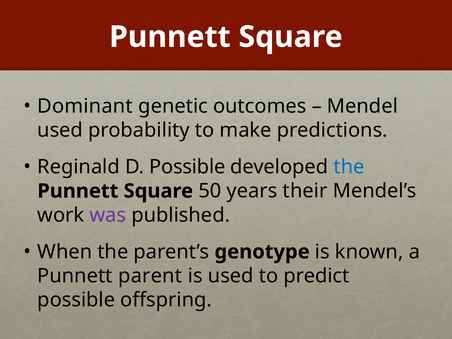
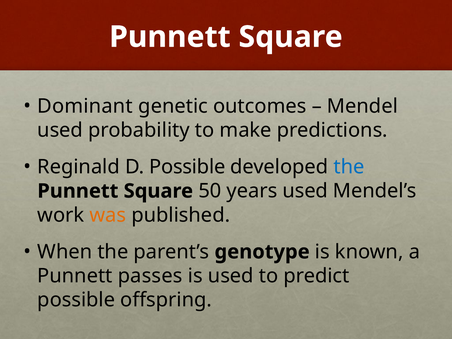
years their: their -> used
was colour: purple -> orange
parent: parent -> passes
